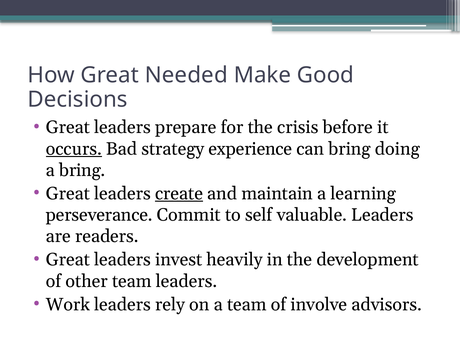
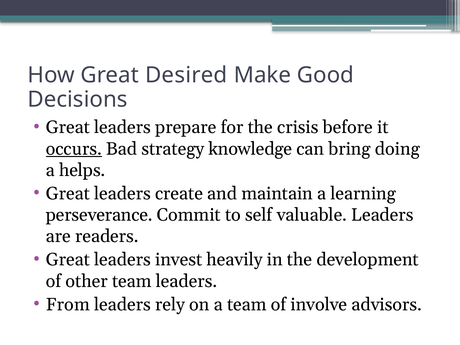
Needed: Needed -> Desired
experience: experience -> knowledge
a bring: bring -> helps
create underline: present -> none
Work: Work -> From
